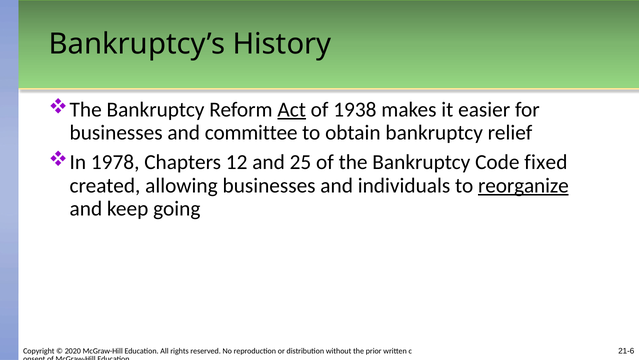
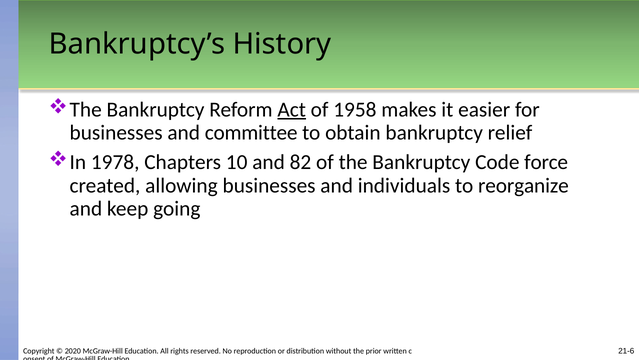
1938: 1938 -> 1958
12: 12 -> 10
25: 25 -> 82
fixed: fixed -> force
reorganize underline: present -> none
